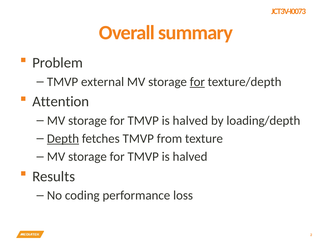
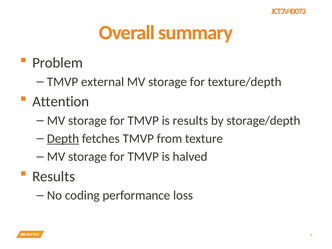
for at (197, 82) underline: present -> none
halved at (190, 121): halved -> results
loading/depth: loading/depth -> storage/depth
